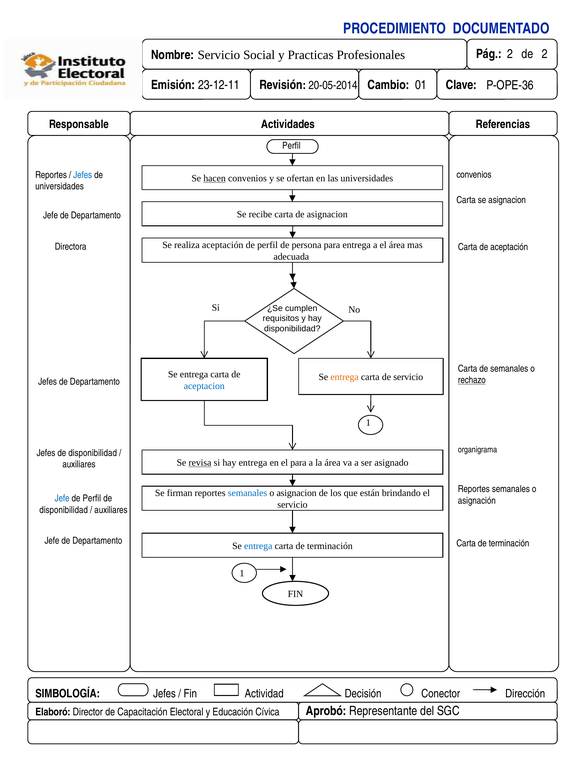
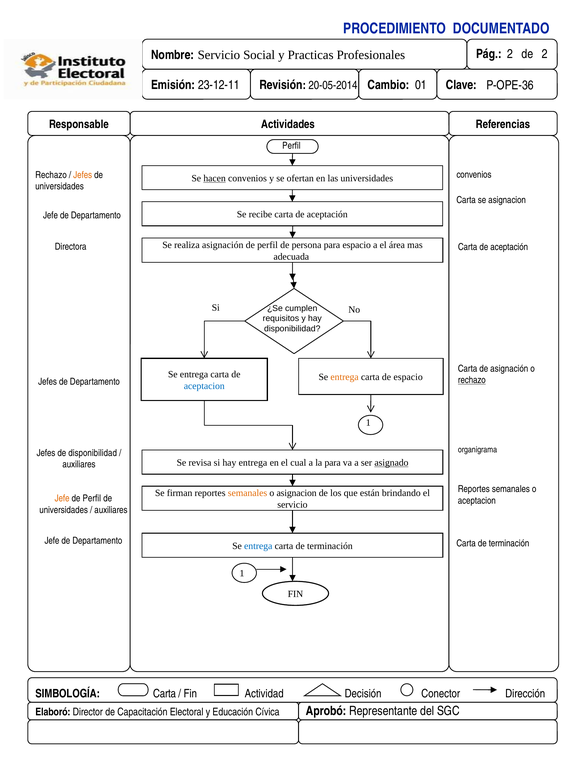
Reportes at (51, 175): Reportes -> Rechazo
Jefes at (83, 175) colour: blue -> orange
recibe carta de asignacion: asignacion -> aceptación
realiza aceptación: aceptación -> asignación
para entrega: entrega -> espacio
de semanales: semanales -> asignación
de servicio: servicio -> espacio
revisa underline: present -> none
el para: para -> cual
la área: área -> para
asignado underline: none -> present
semanales at (248, 492) colour: blue -> orange
Jefe at (62, 498) colour: blue -> orange
asignación at (477, 500): asignación -> aceptacion
disponibilidad at (64, 509): disponibilidad -> universidades
Jefes at (165, 693): Jefes -> Carta
